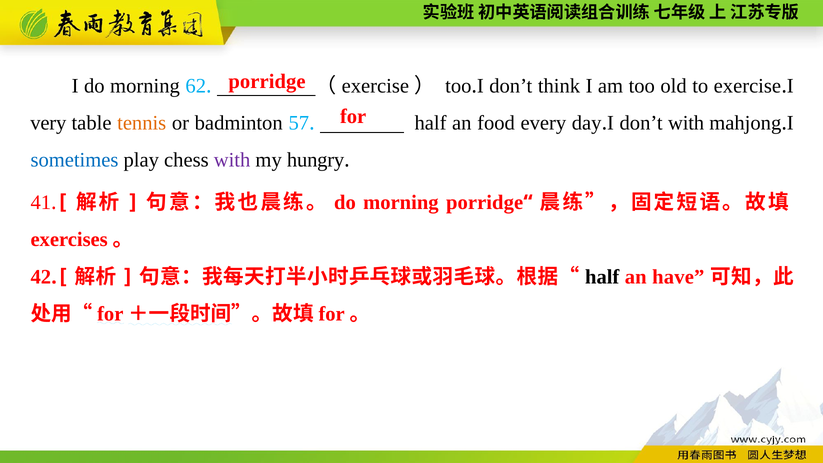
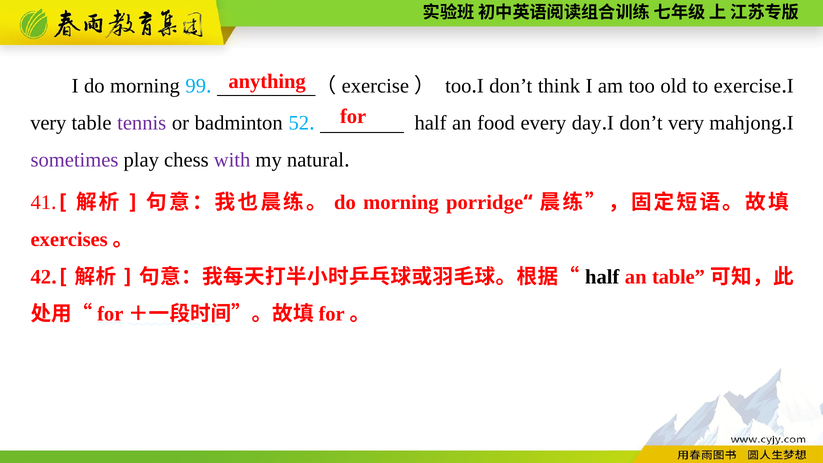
porridge at (267, 81): porridge -> anything
62: 62 -> 99
tennis colour: orange -> purple
57: 57 -> 52
don’t with: with -> very
sometimes colour: blue -> purple
hungry: hungry -> natural
an have: have -> table
